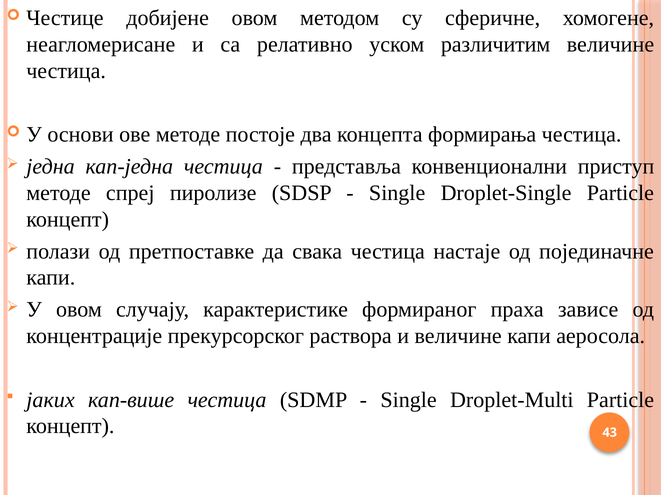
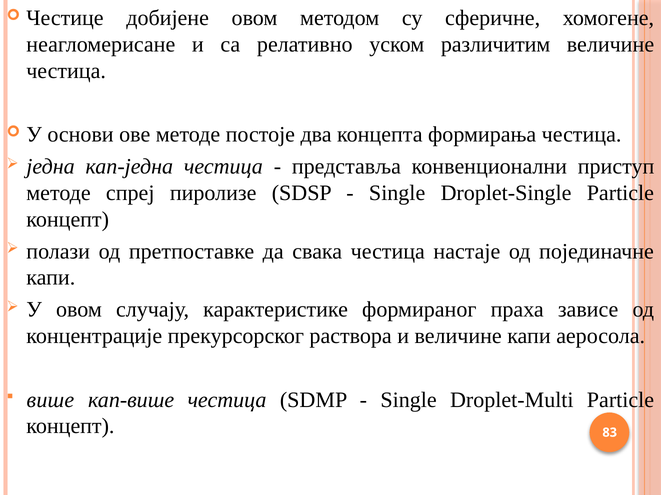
јаких: јаких -> више
43: 43 -> 83
